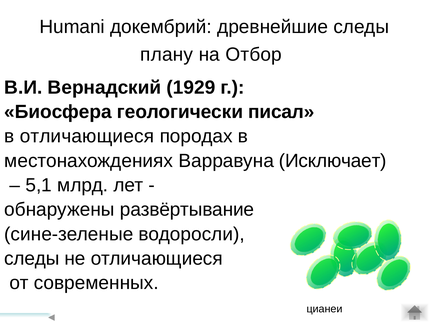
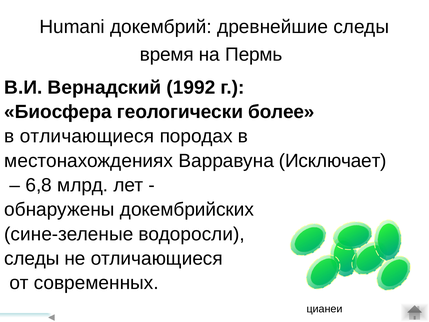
плану: плану -> время
Отбор: Отбор -> Пермь
1929: 1929 -> 1992
писал: писал -> более
5,1: 5,1 -> 6,8
развёртывание: развёртывание -> докембрийских
